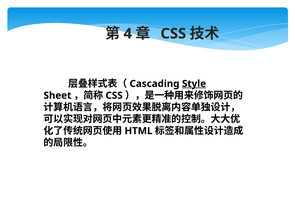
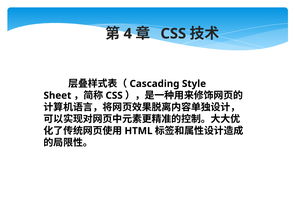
Style underline: present -> none
